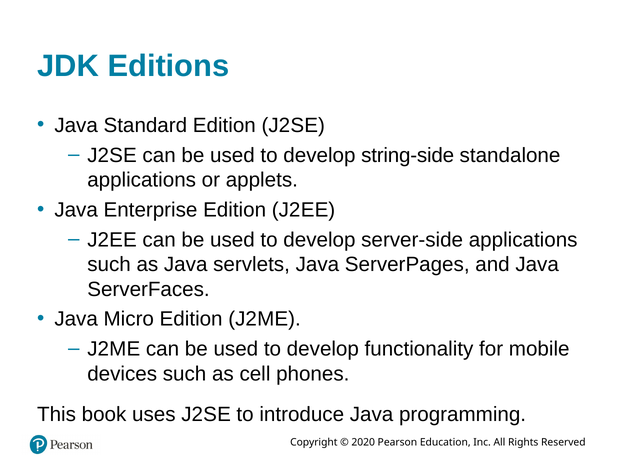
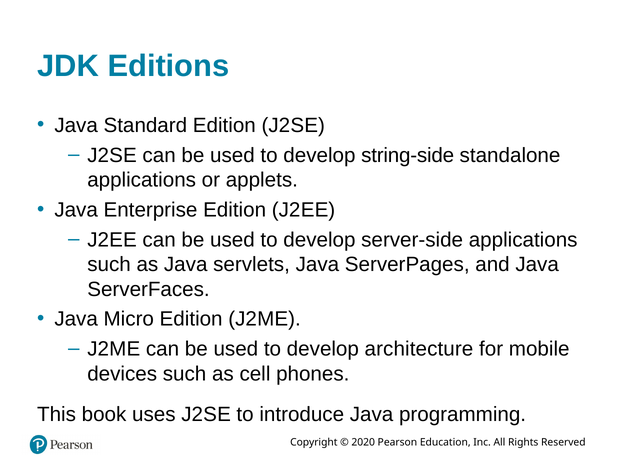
functionality: functionality -> architecture
